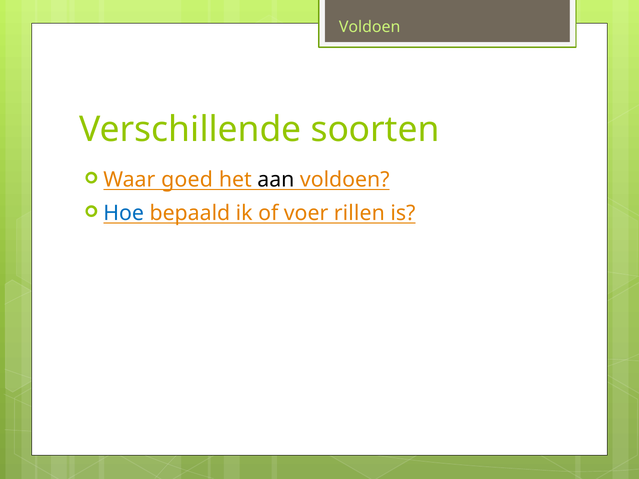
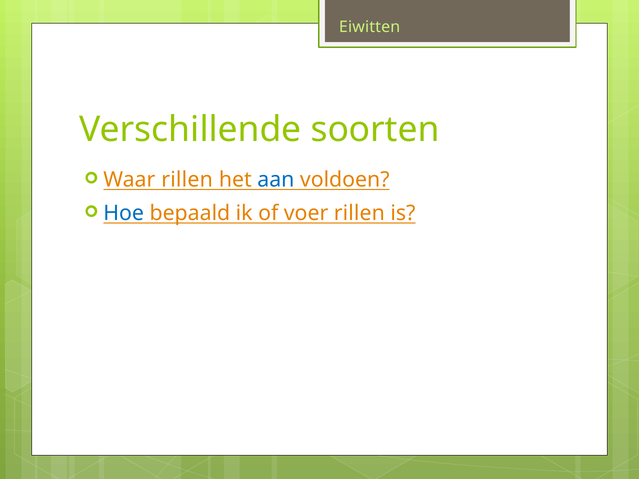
Voldoen at (370, 27): Voldoen -> Eiwitten
Waar goed: goed -> rillen
aan colour: black -> blue
